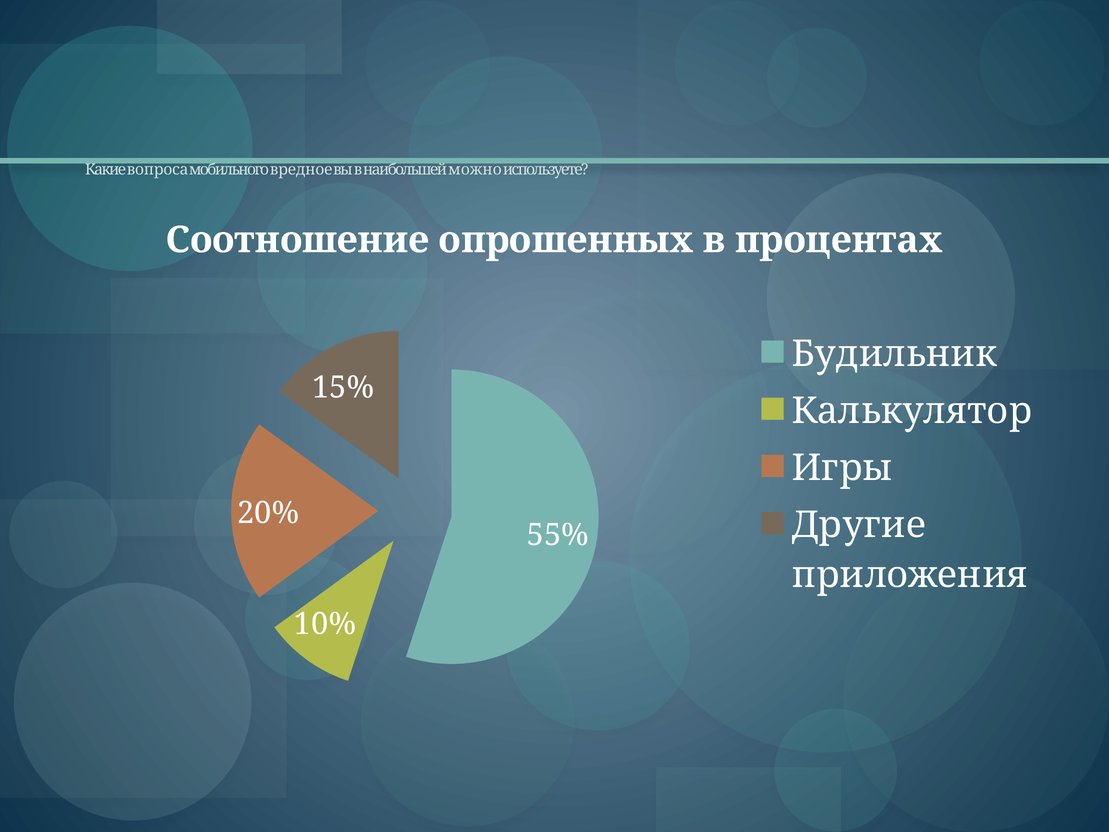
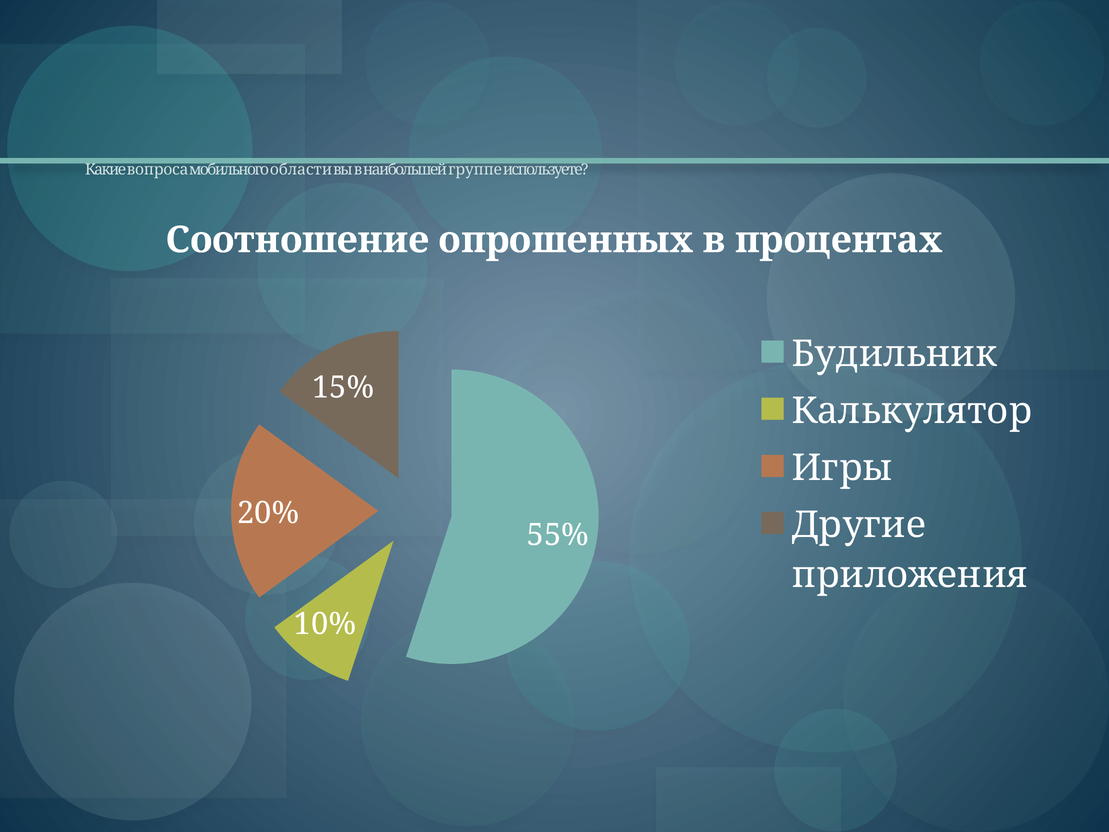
вредное: вредное -> области
можно: можно -> группе
